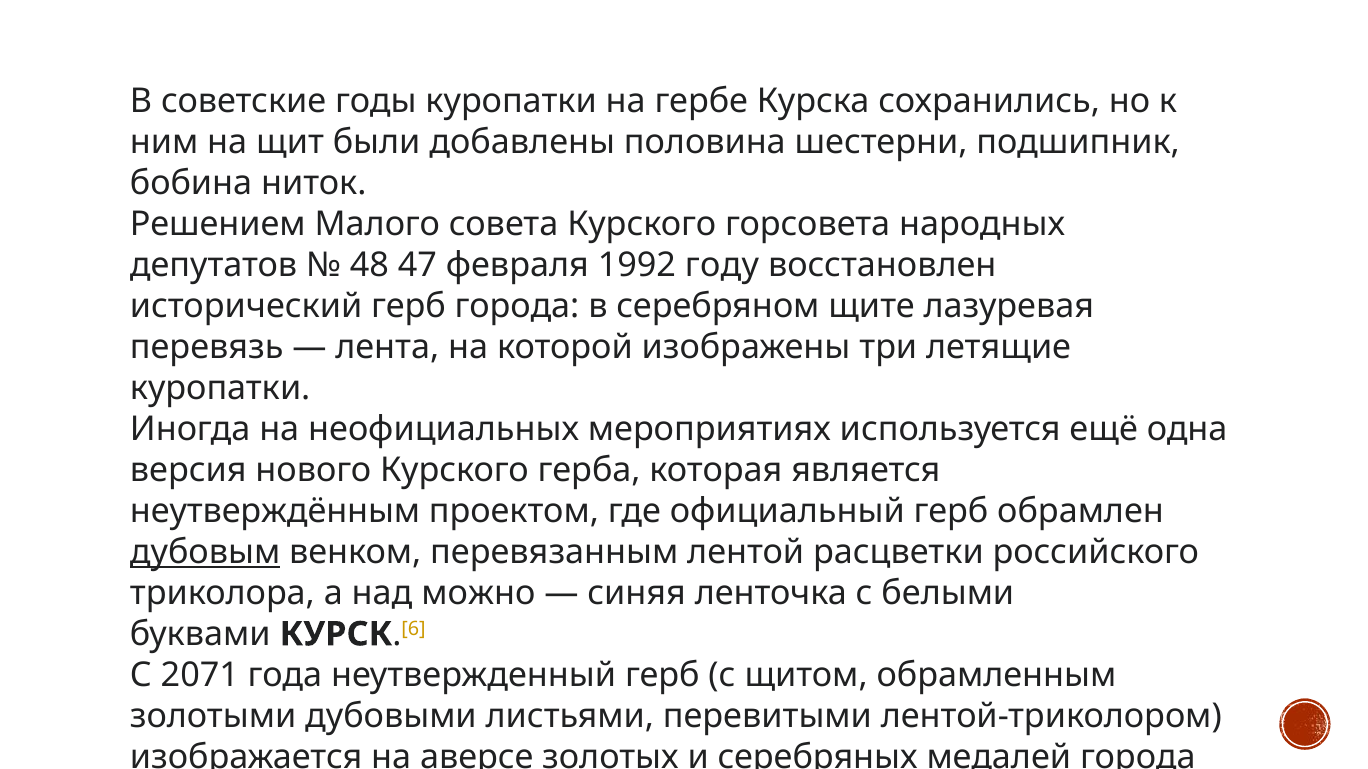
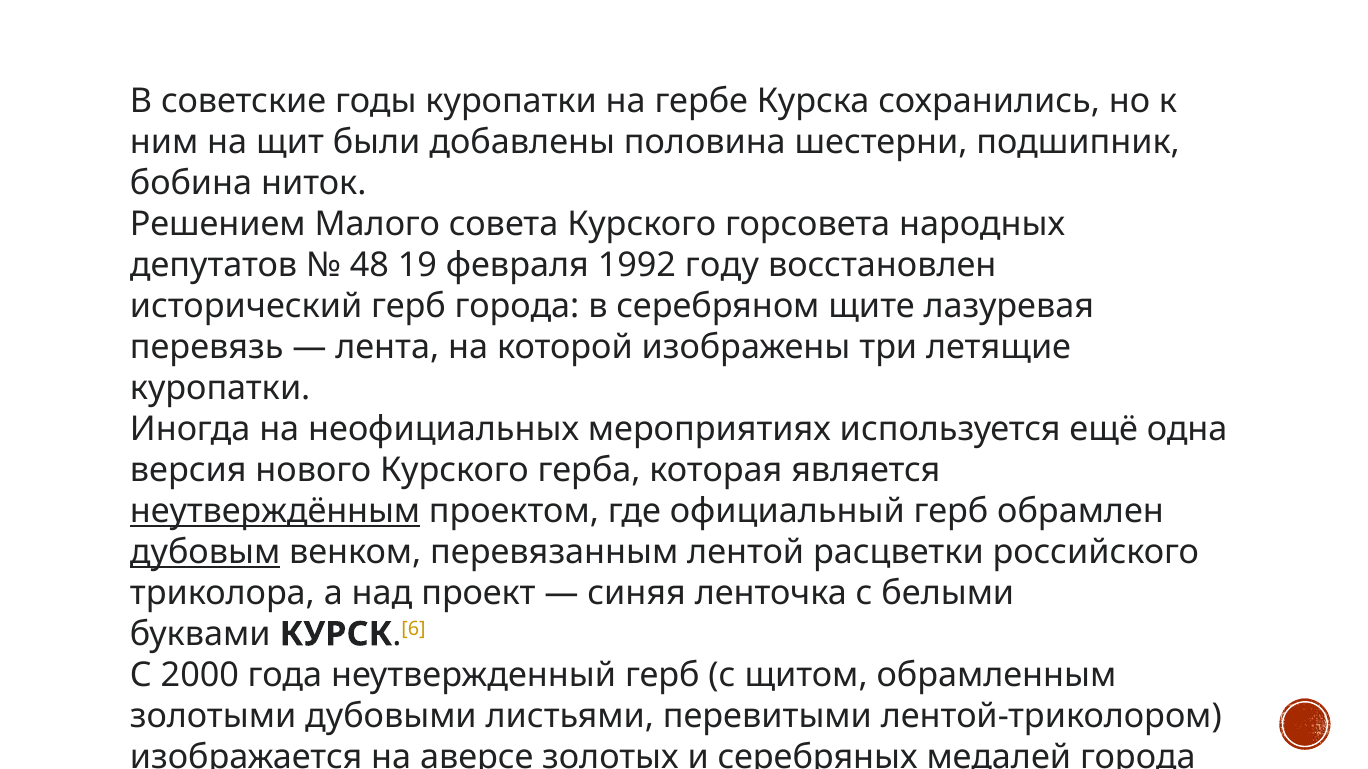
47: 47 -> 19
неутверждённым underline: none -> present
можно: можно -> проект
2071: 2071 -> 2000
